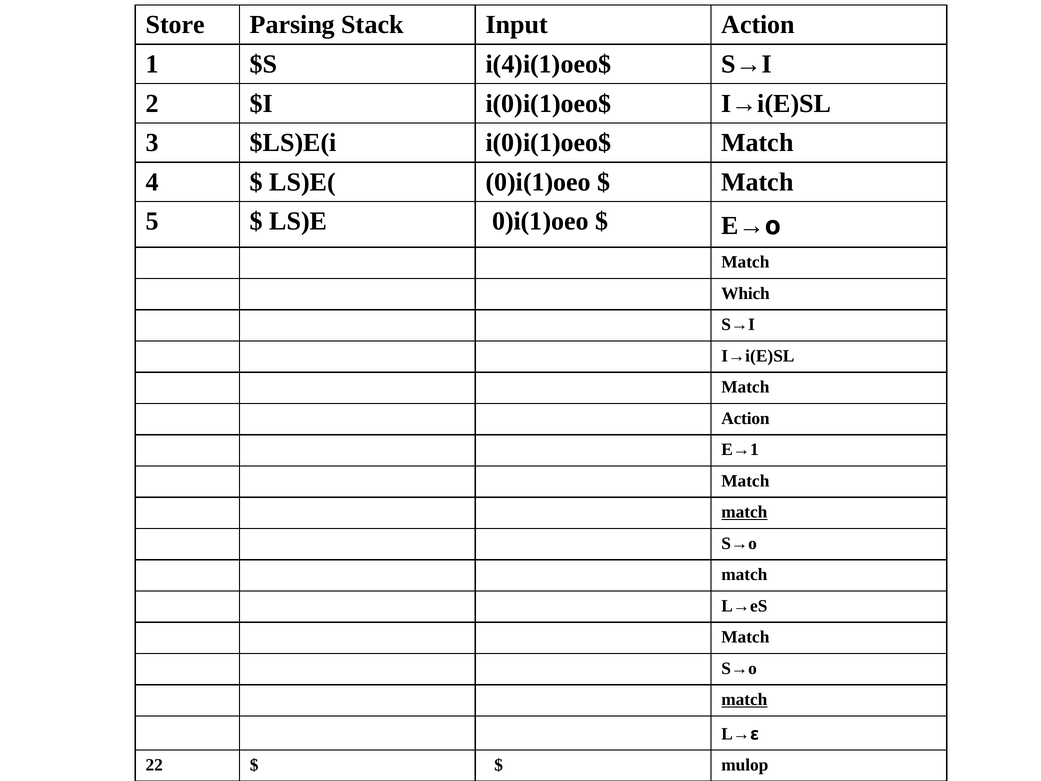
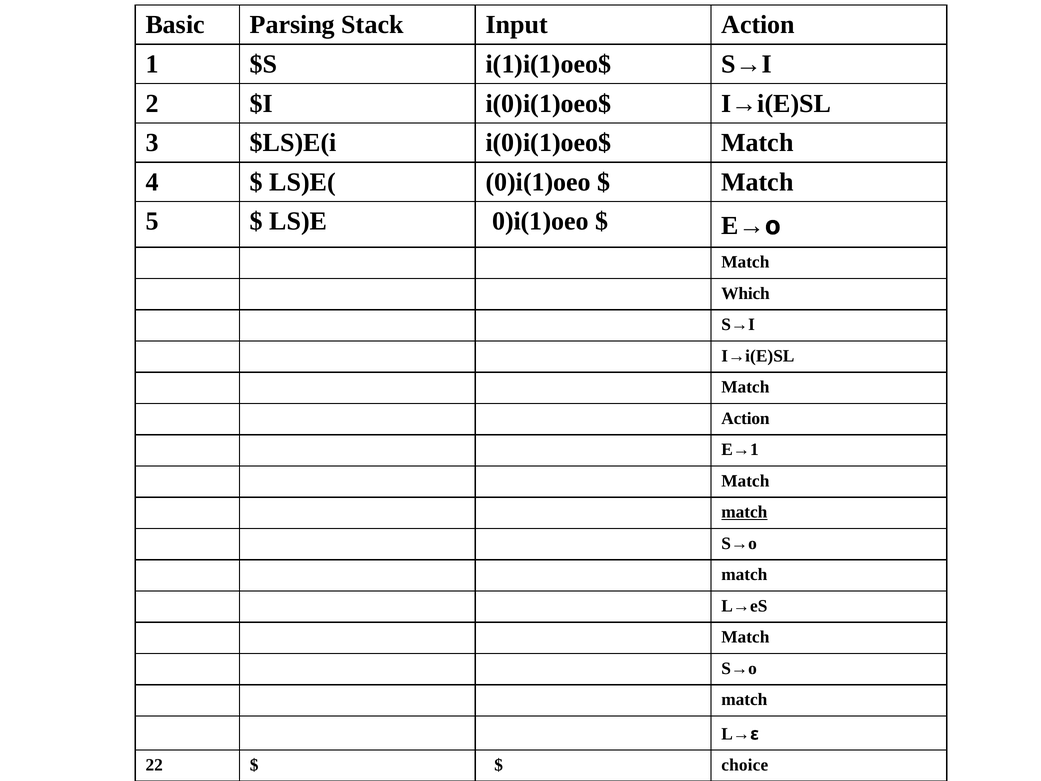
Store: Store -> Basic
i(4)i(1)oeo$: i(4)i(1)oeo$ -> i(1)i(1)oeo$
match at (744, 699) underline: present -> none
mulop: mulop -> choice
